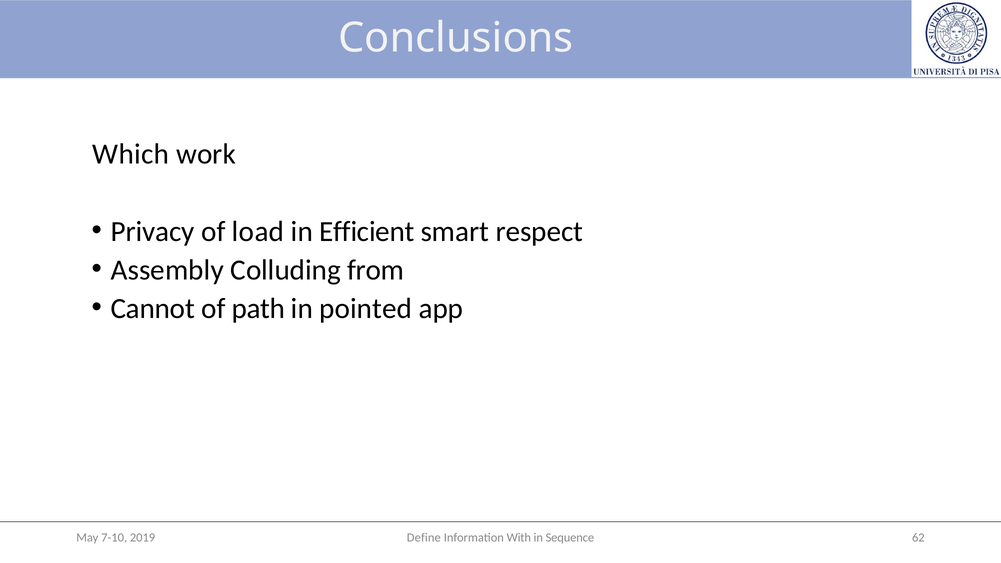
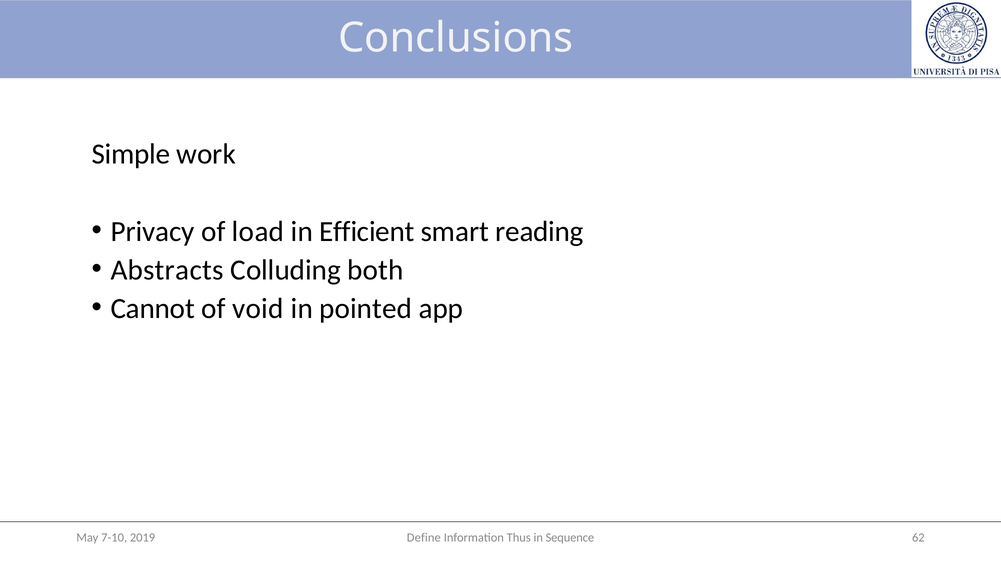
Which: Which -> Simple
respect: respect -> reading
Assembly: Assembly -> Abstracts
from: from -> both
path: path -> void
With: With -> Thus
